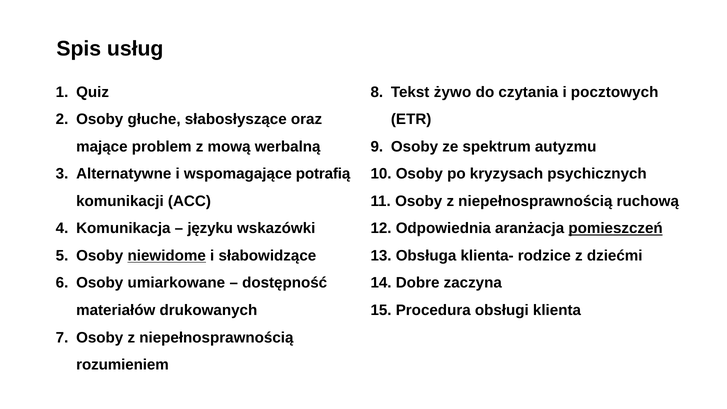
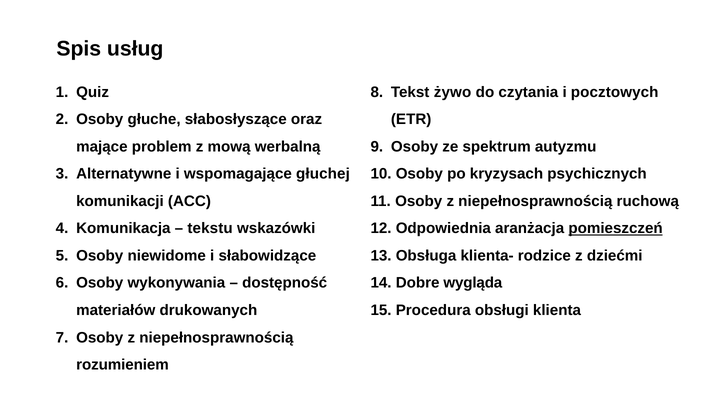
potrafią: potrafią -> głuchej
języku: języku -> tekstu
niewidome underline: present -> none
umiarkowane: umiarkowane -> wykonywania
zaczyna: zaczyna -> wygląda
